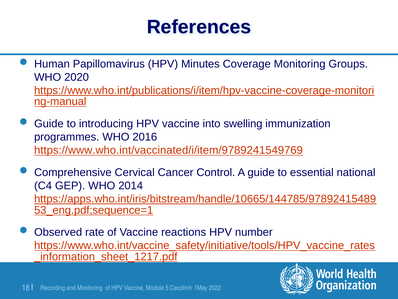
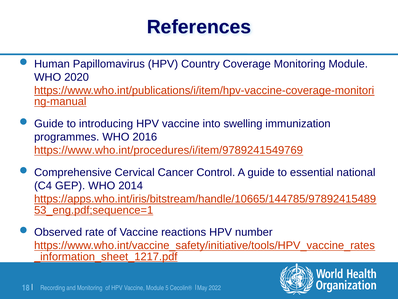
Minutes: Minutes -> Country
Monitoring Groups: Groups -> Module
https://www.who.int/vaccinated/i/item/9789241549769: https://www.who.int/vaccinated/i/item/9789241549769 -> https://www.who.int/procedures/i/item/9789241549769
